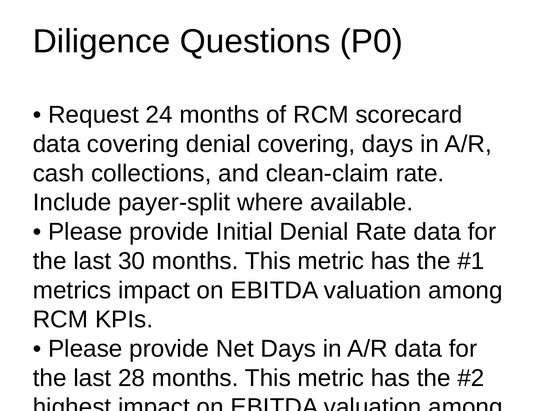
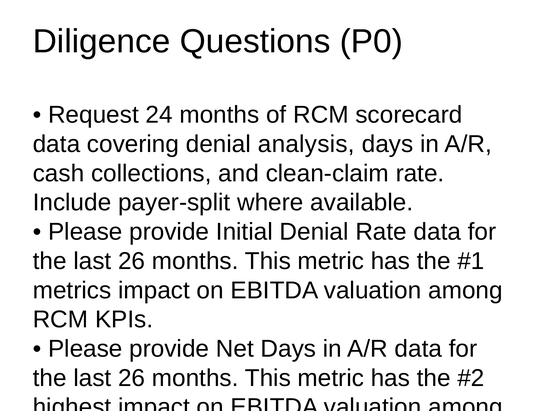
denial covering: covering -> analysis
30 at (132, 261): 30 -> 26
28 at (132, 378): 28 -> 26
